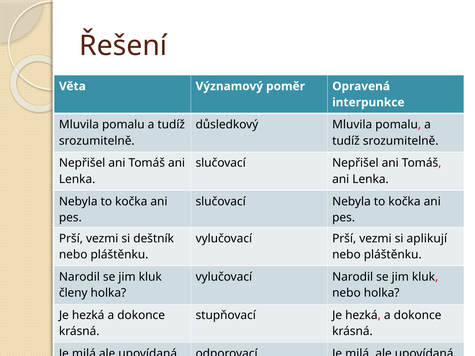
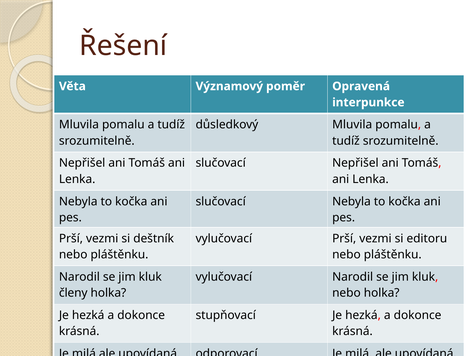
aplikují: aplikují -> editoru
